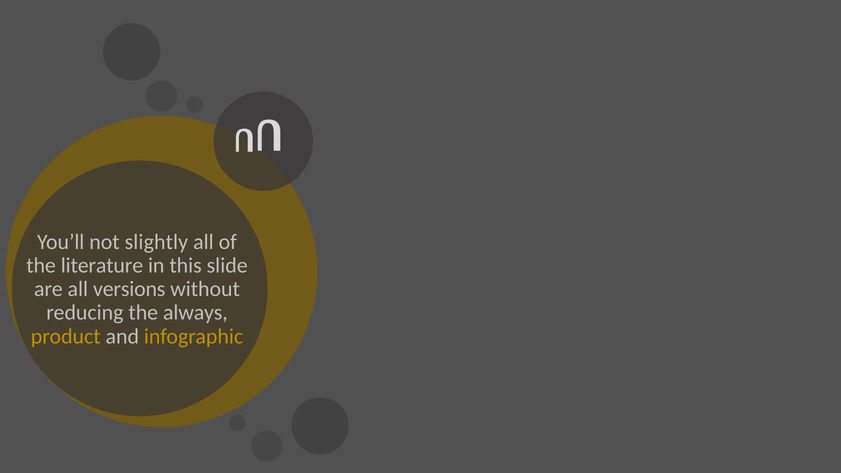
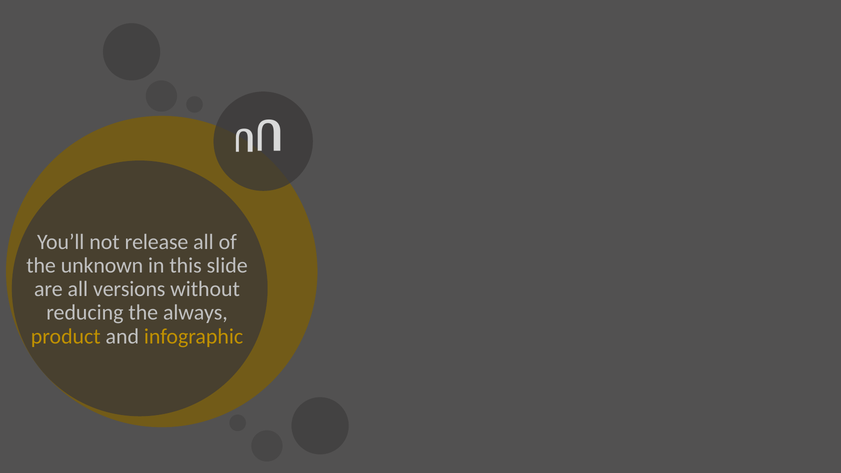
slightly: slightly -> release
literature: literature -> unknown
